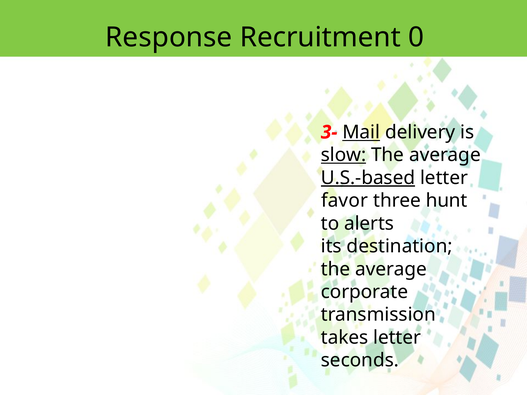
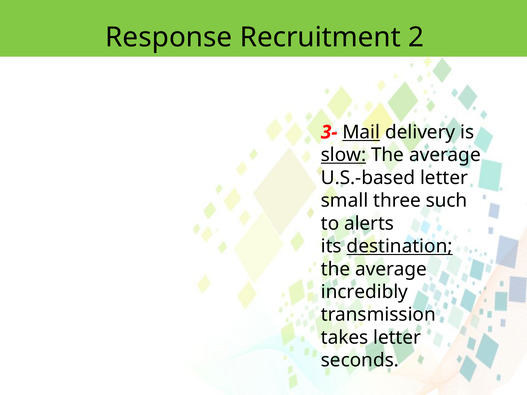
0: 0 -> 2
U.S.-based underline: present -> none
favor: favor -> small
hunt: hunt -> such
destination underline: none -> present
corporate: corporate -> incredibly
